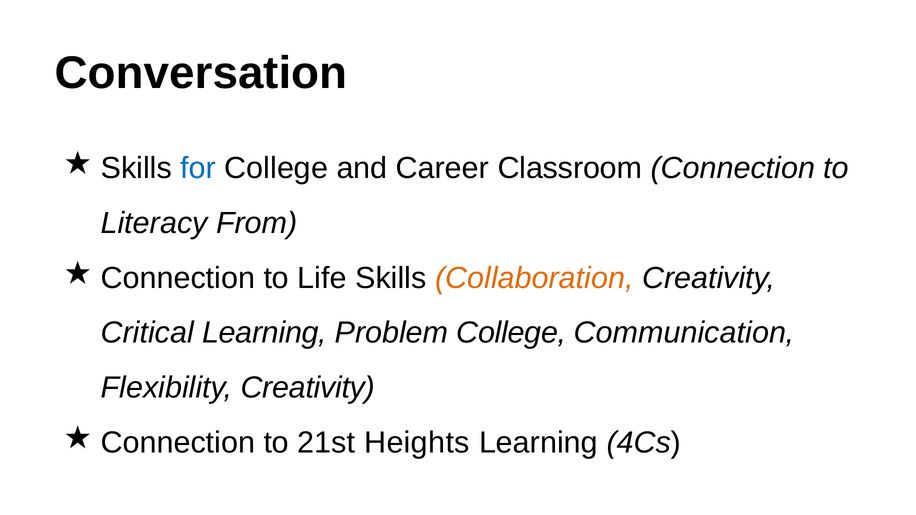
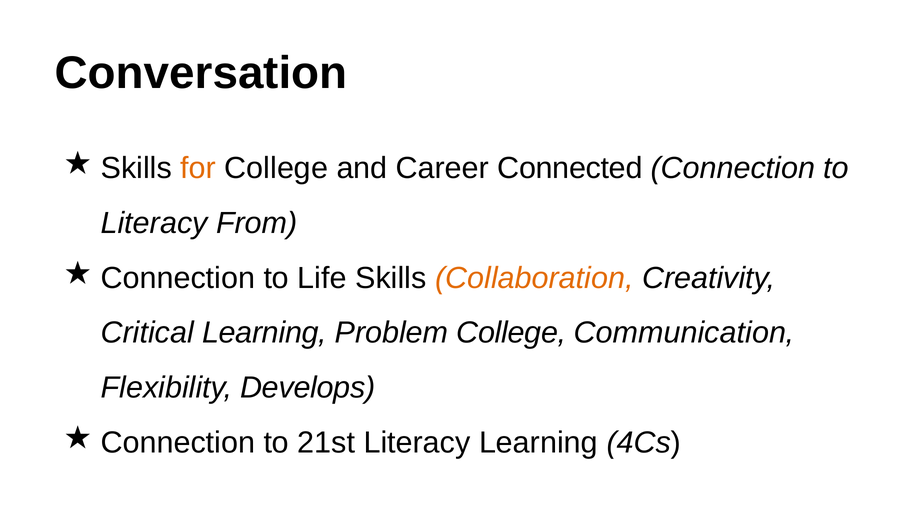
for colour: blue -> orange
Classroom: Classroom -> Connected
Flexibility Creativity: Creativity -> Develops
21st Heights: Heights -> Literacy
